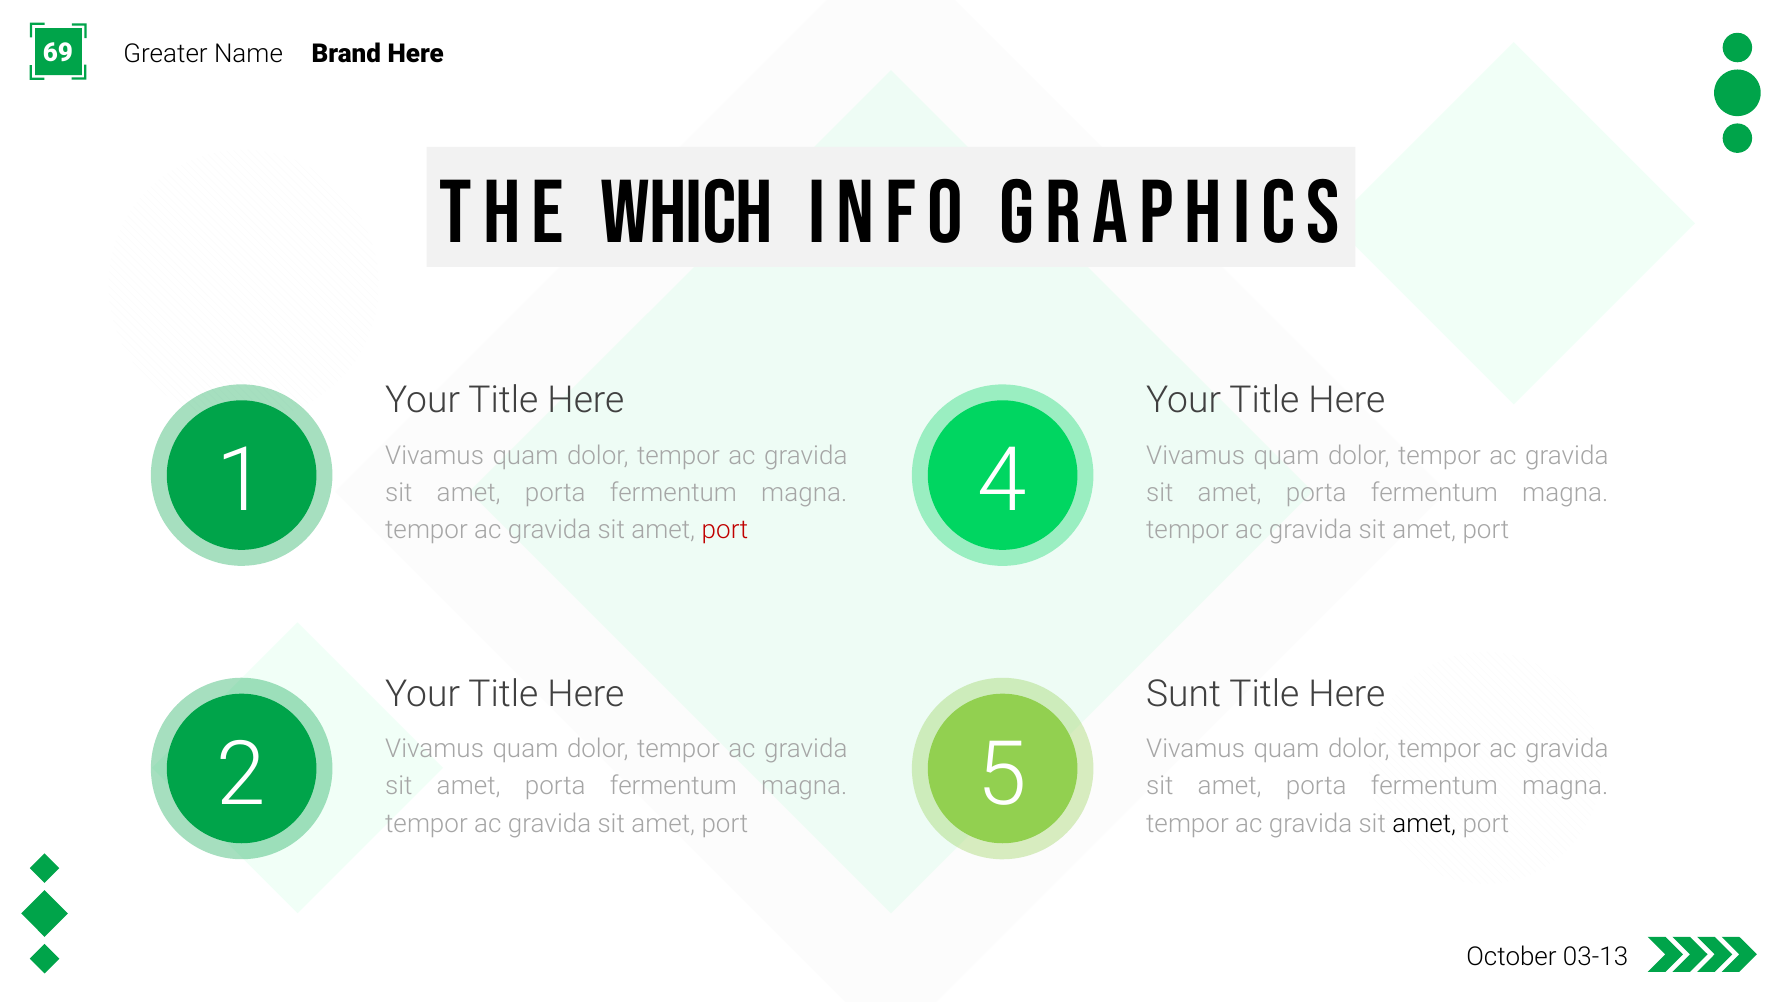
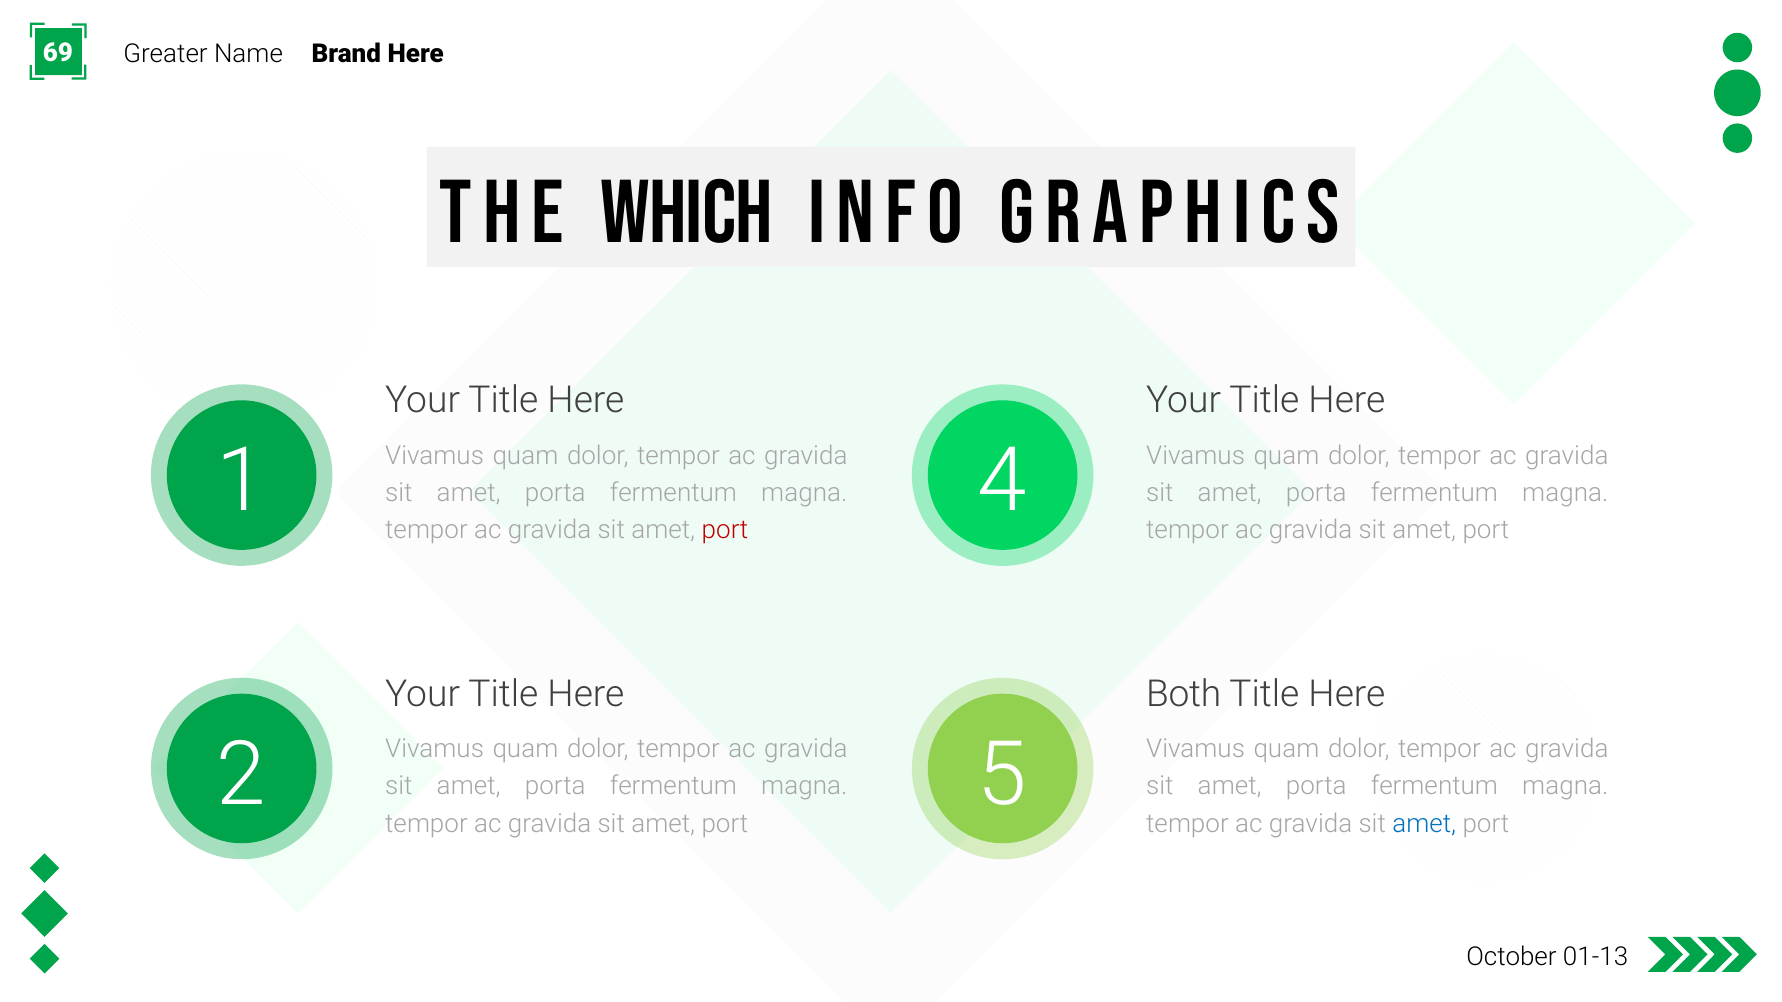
Sunt: Sunt -> Both
amet at (1424, 824) colour: black -> blue
03-13: 03-13 -> 01-13
